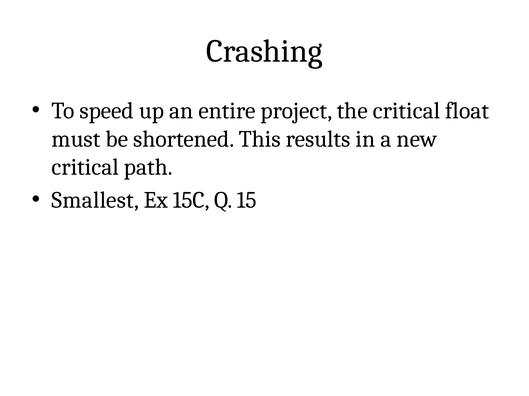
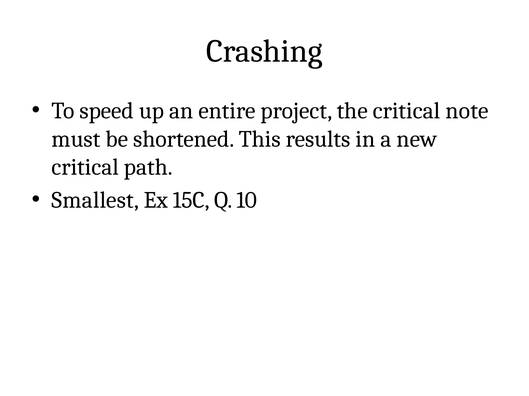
float: float -> note
15: 15 -> 10
